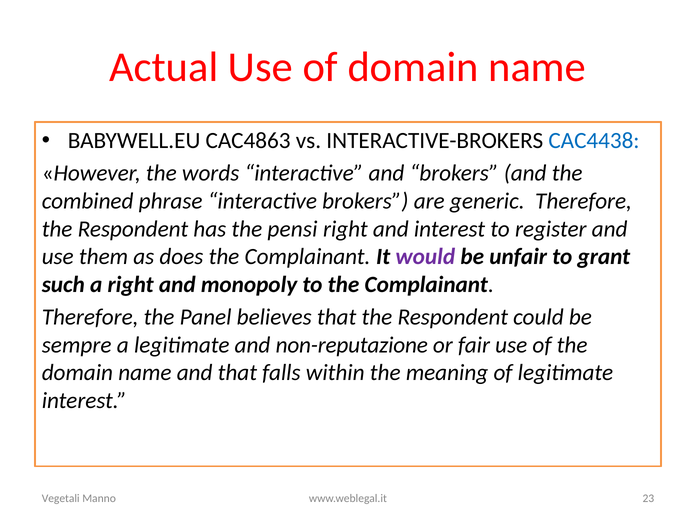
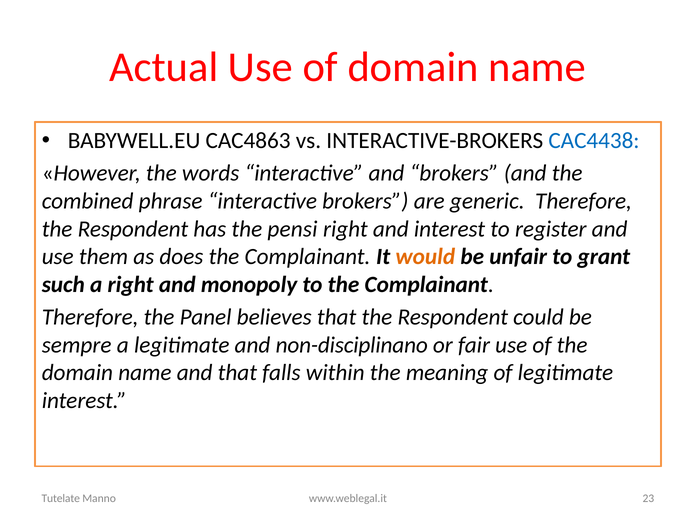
would colour: purple -> orange
non-reputazione: non-reputazione -> non-disciplinano
Vegetali: Vegetali -> Tutelate
